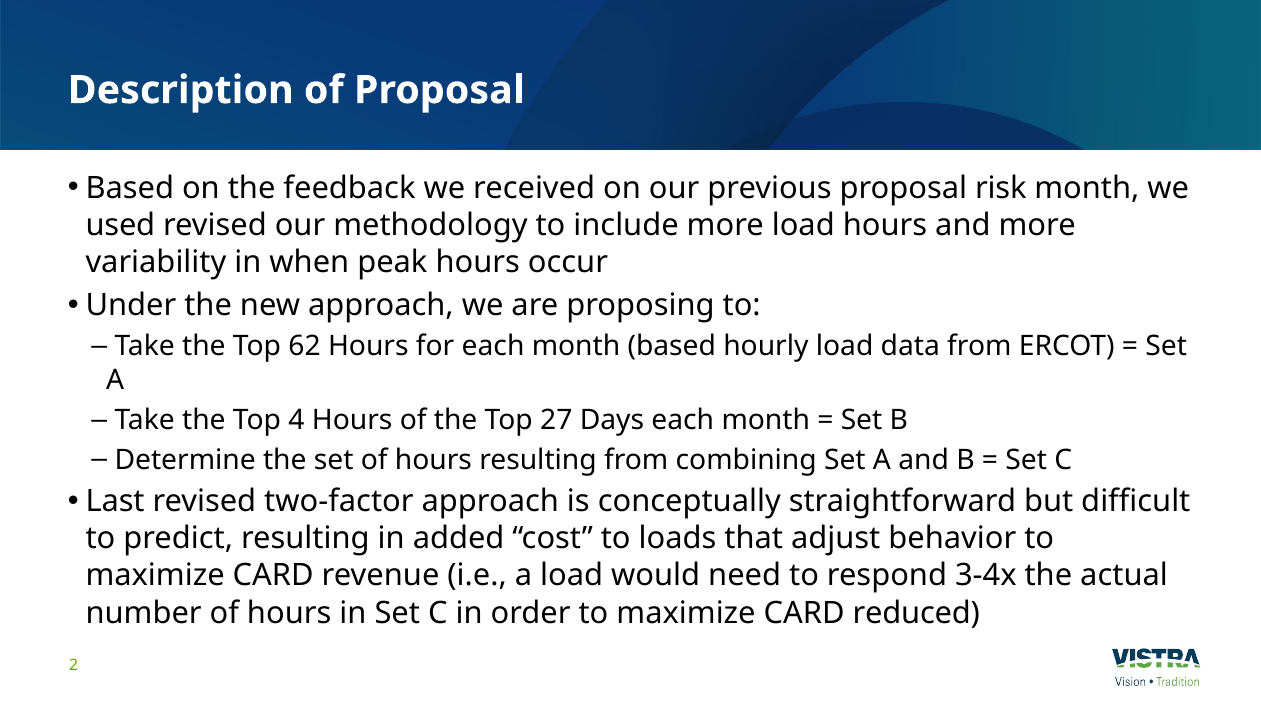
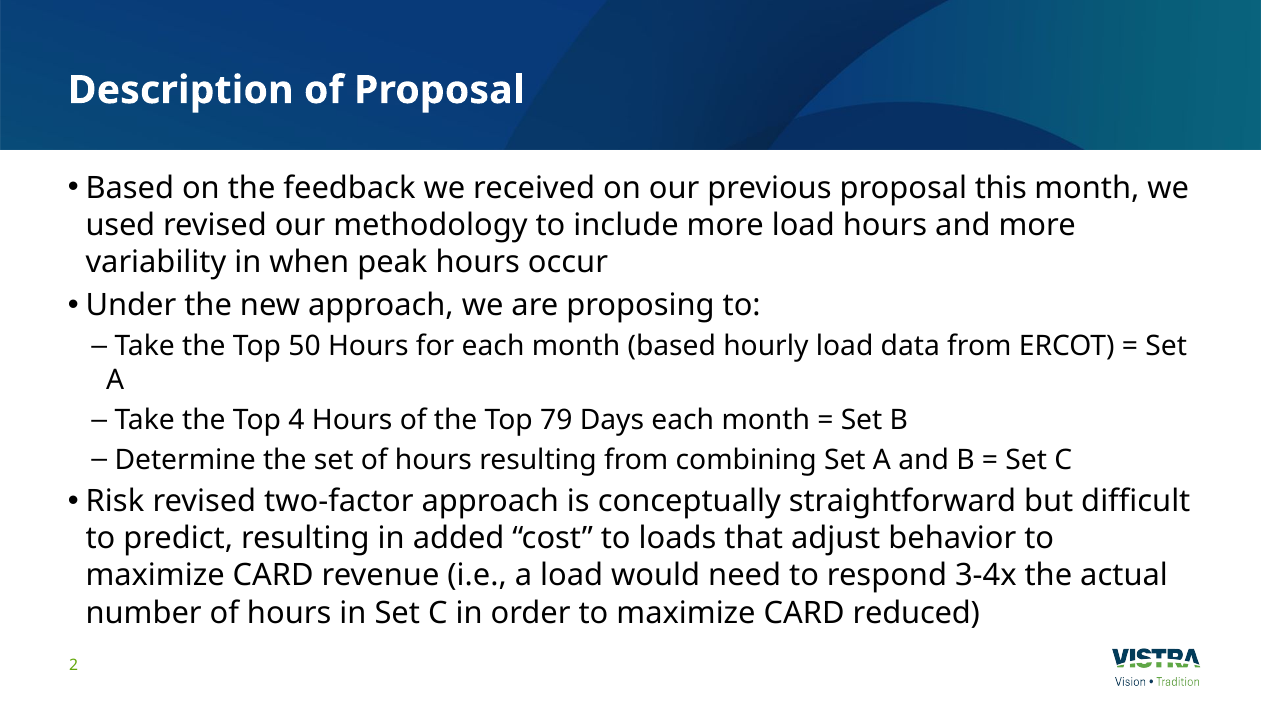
risk: risk -> this
62: 62 -> 50
27: 27 -> 79
Last: Last -> Risk
